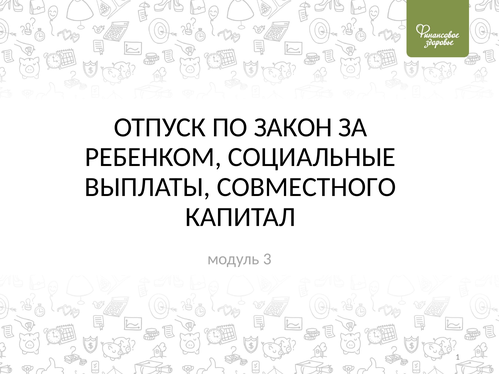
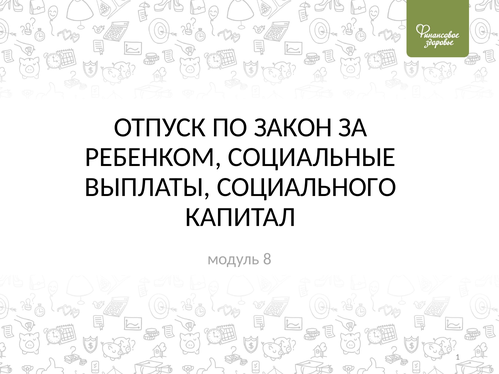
СОВМЕСТНОГО: СОВМЕСТНОГО -> СОЦИАЛЬНОГО
3: 3 -> 8
